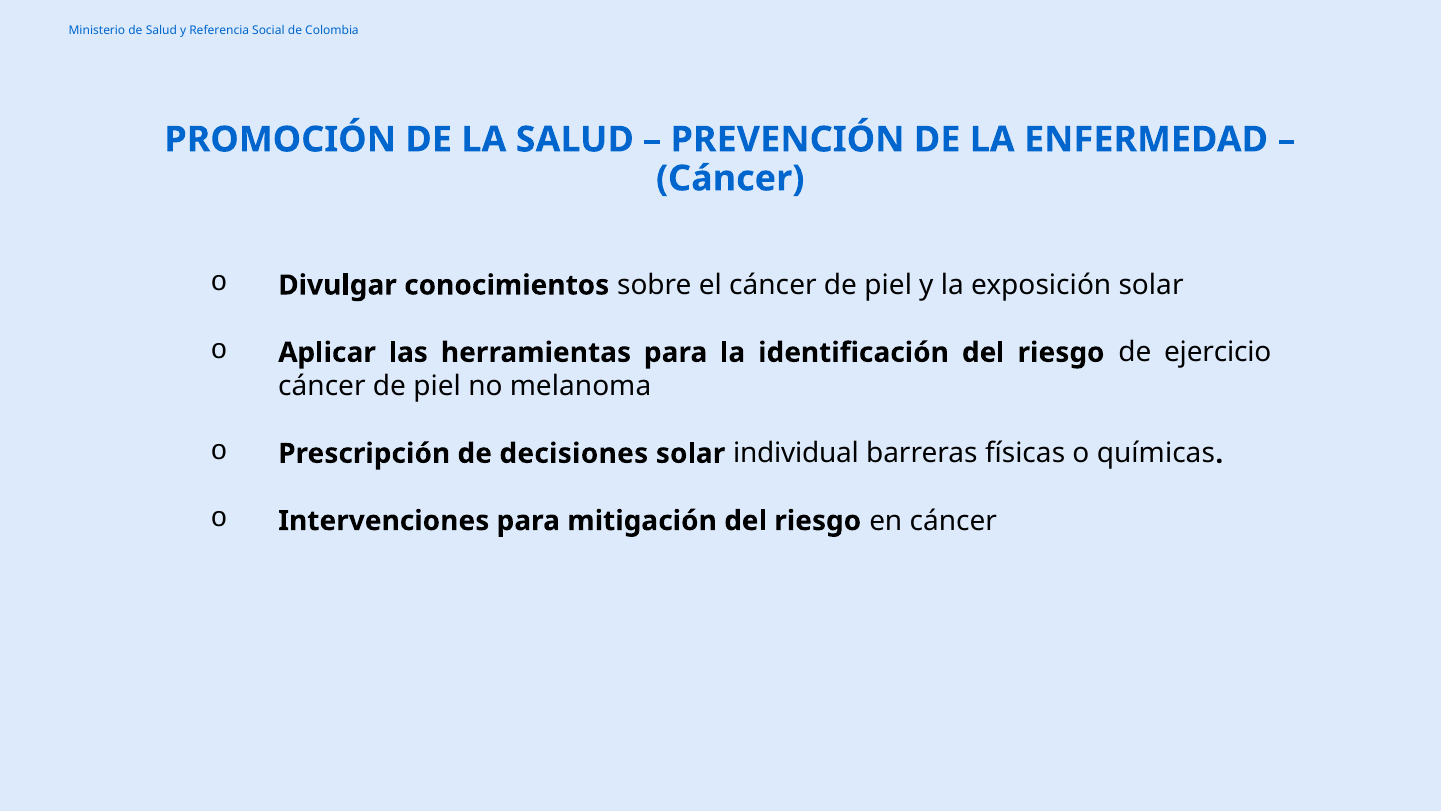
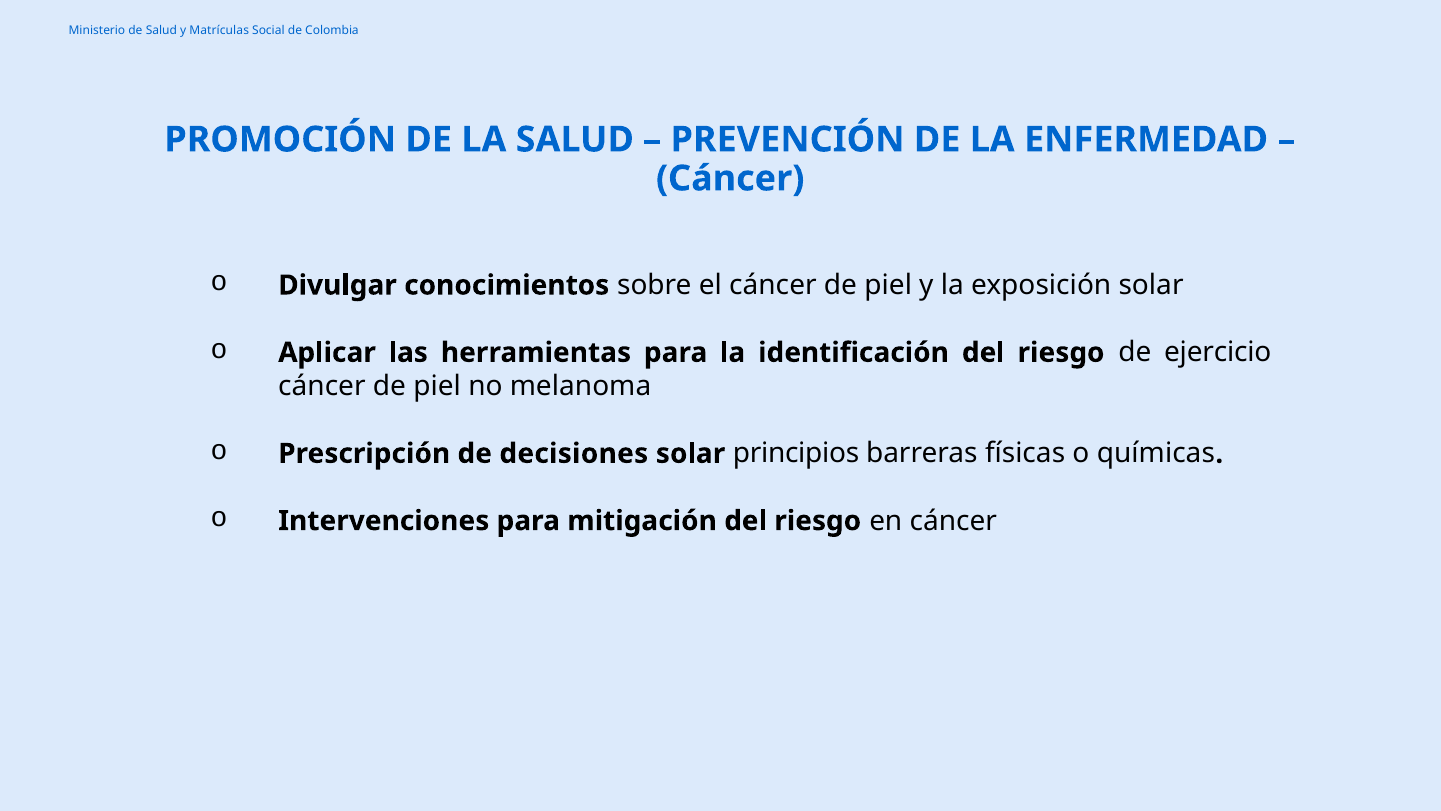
Referencia: Referencia -> Matrículas
individual: individual -> principios
